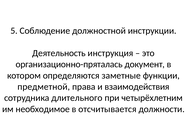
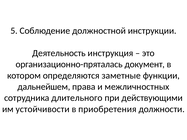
предметной: предметной -> дальнейшем
взаимодействия: взаимодействия -> межличностных
четырёхлетним: четырёхлетним -> действующими
необходимое: необходимое -> устойчивости
отсчитывается: отсчитывается -> приобретения
